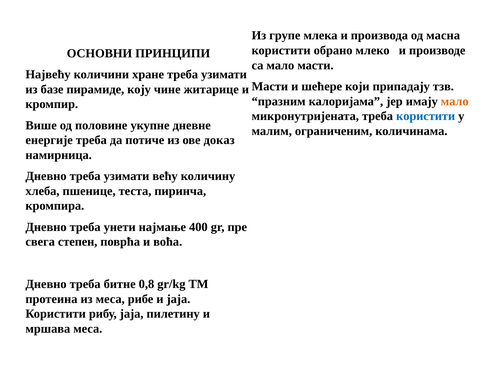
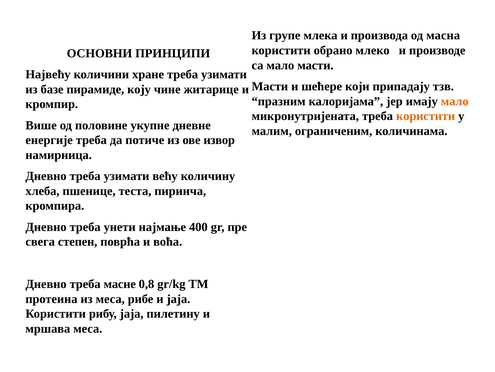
користити at (426, 116) colour: blue -> orange
доказ: доказ -> извор
битне: битне -> масне
